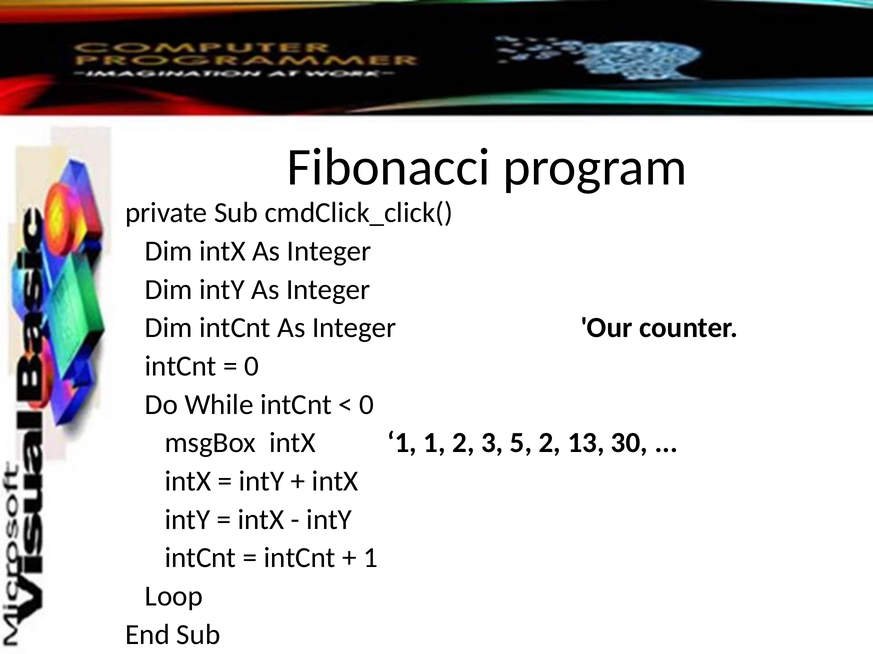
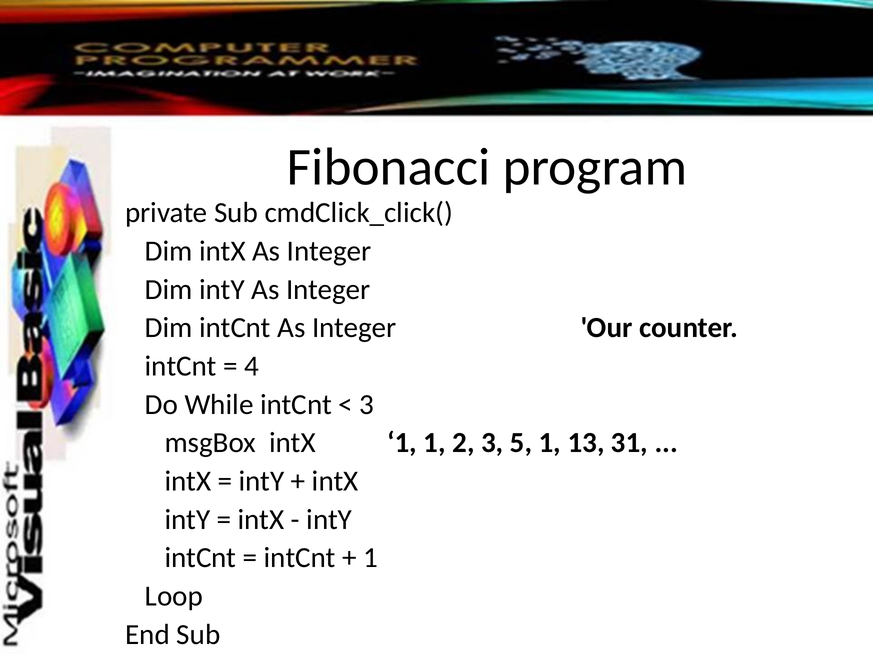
0 at (251, 367): 0 -> 4
0 at (367, 405): 0 -> 3
5 2: 2 -> 1
30: 30 -> 31
